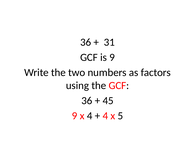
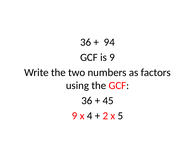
31: 31 -> 94
4 at (105, 116): 4 -> 2
